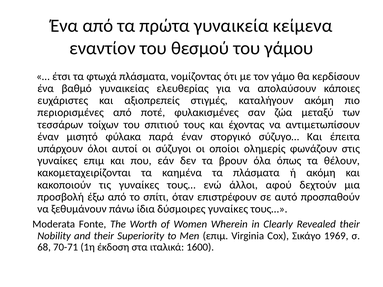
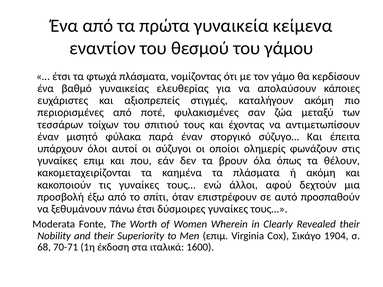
πάνω ίδια: ίδια -> έτσι
1969: 1969 -> 1904
